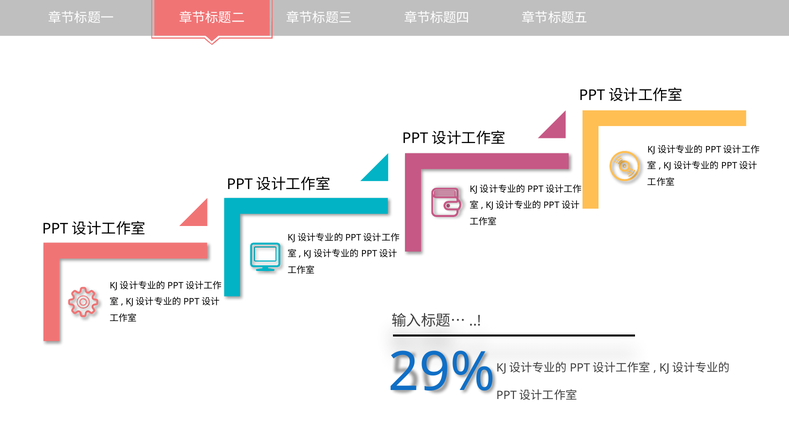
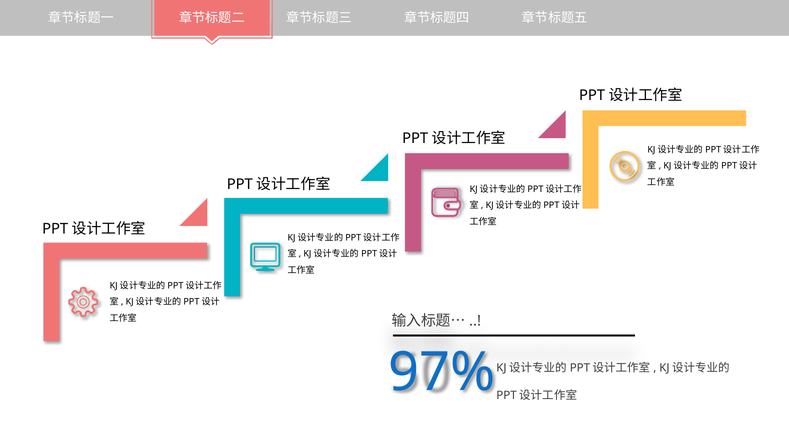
29%: 29% -> 97%
